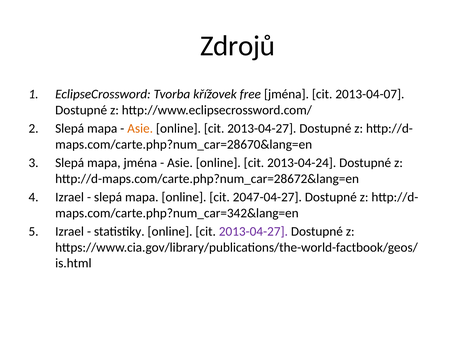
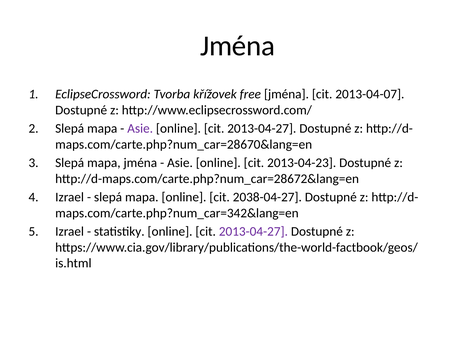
Zdrojů at (238, 46): Zdrojů -> Jména
Asie at (140, 129) colour: orange -> purple
2013-04-24: 2013-04-24 -> 2013-04-23
2047-04-27: 2047-04-27 -> 2038-04-27
